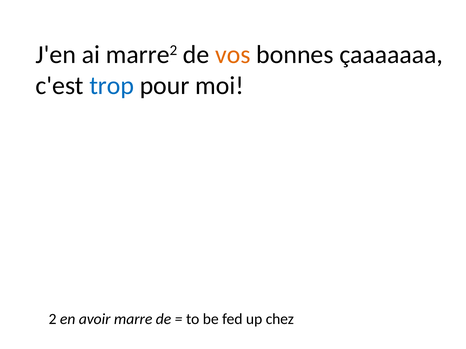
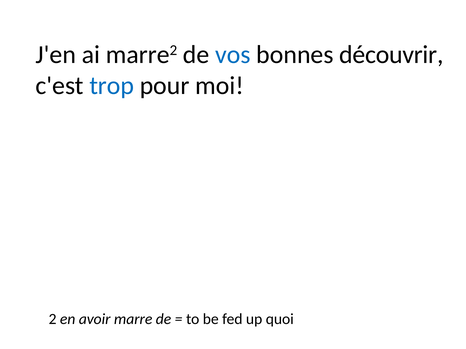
vos colour: orange -> blue
çaaaaaaa: çaaaaaaa -> découvrir
chez: chez -> quoi
